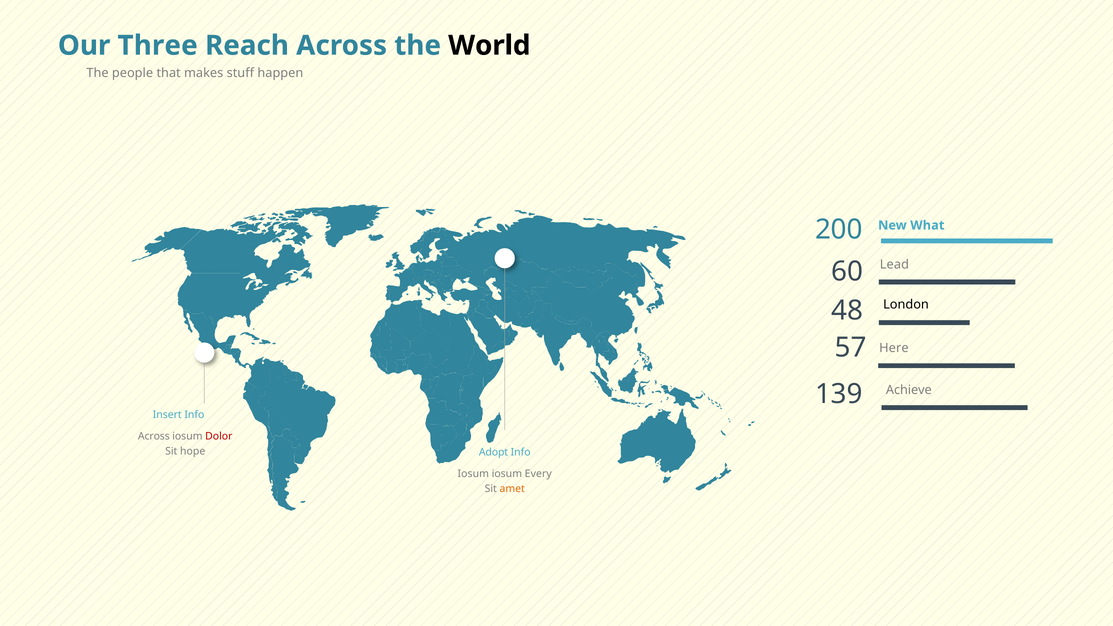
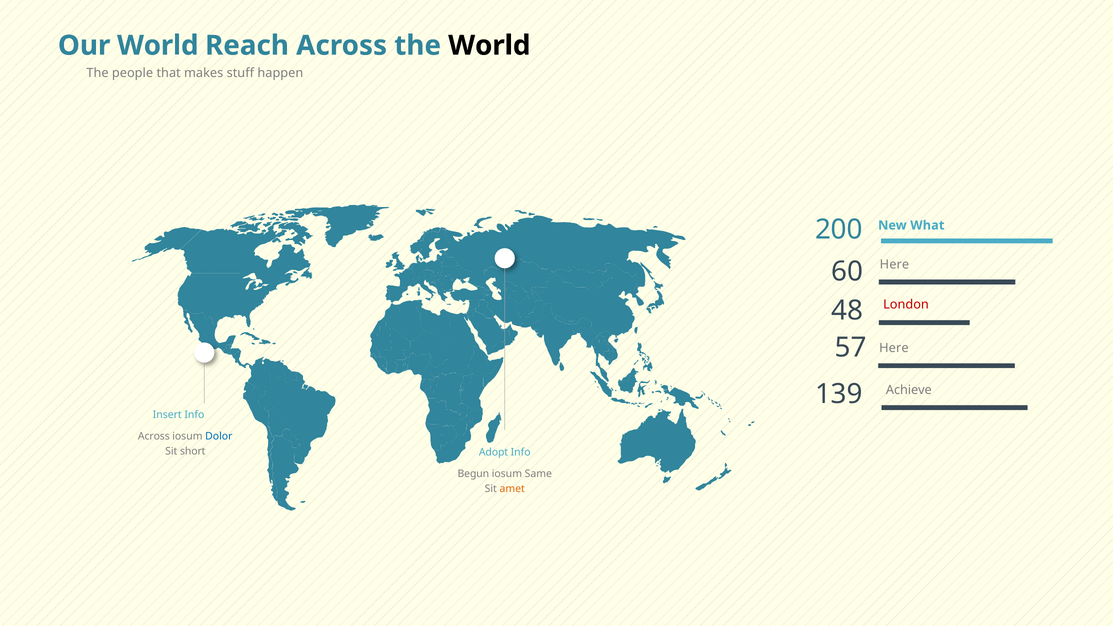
Our Three: Three -> World
Lead at (894, 264): Lead -> Here
London colour: black -> red
Dolor colour: red -> blue
hope: hope -> short
Iosum at (473, 474): Iosum -> Begun
Every: Every -> Same
